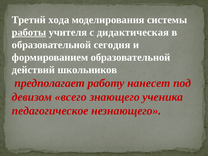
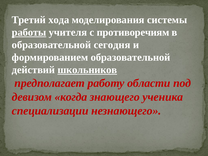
дидактическая: дидактическая -> противоречиям
школьников underline: none -> present
нанесет: нанесет -> области
всего: всего -> когда
педагогическое: педагогическое -> специализации
